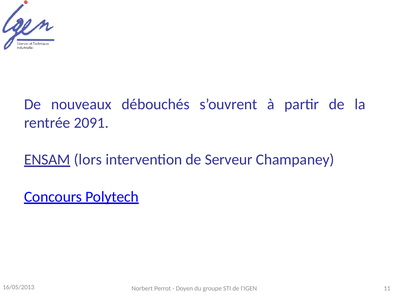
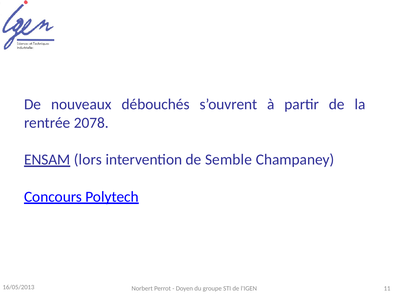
2091: 2091 -> 2078
Serveur: Serveur -> Semble
